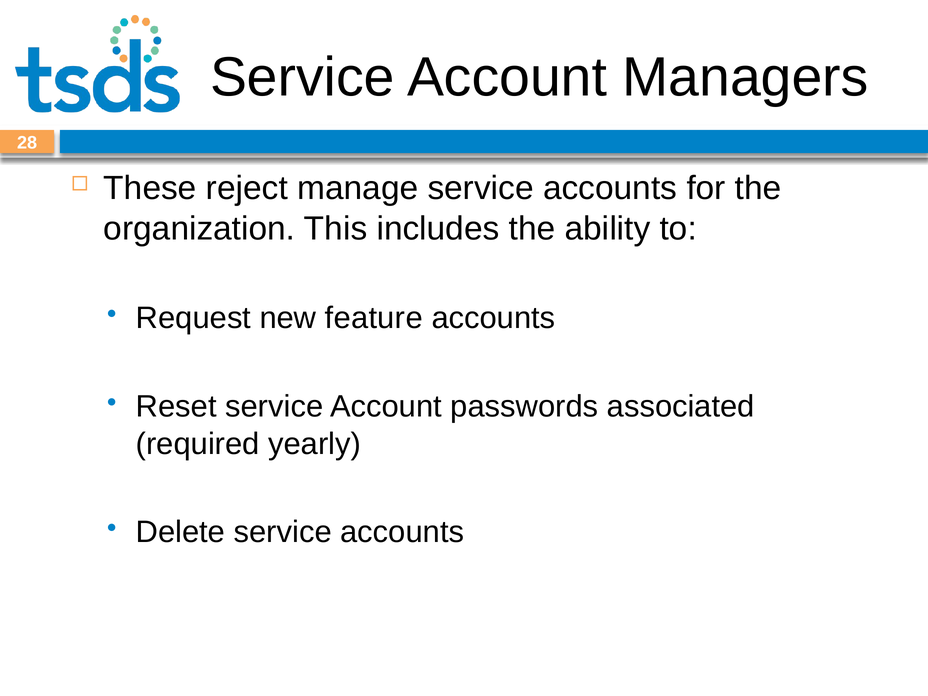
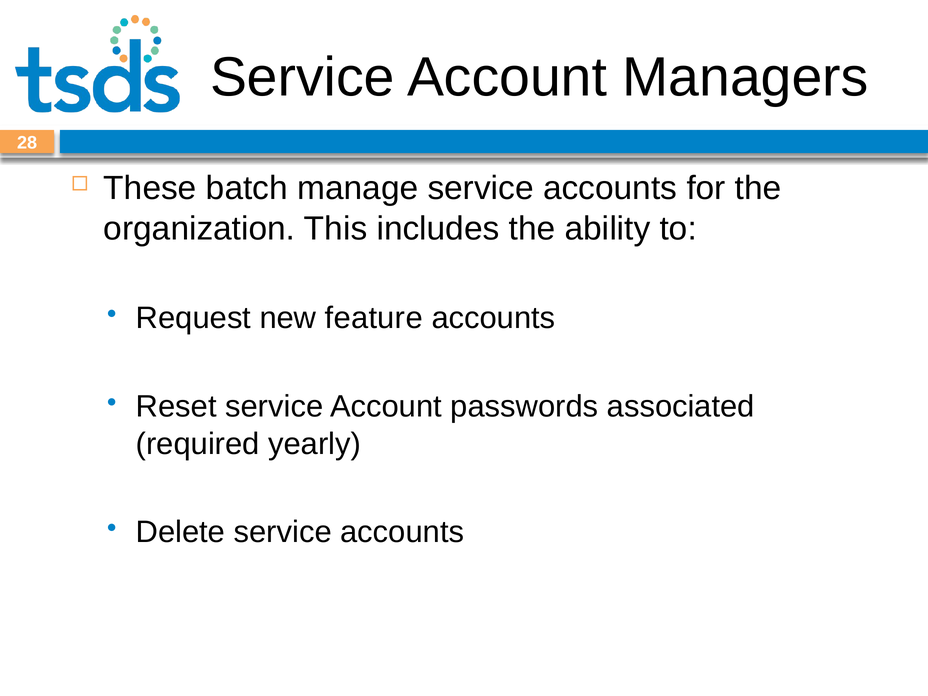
reject: reject -> batch
